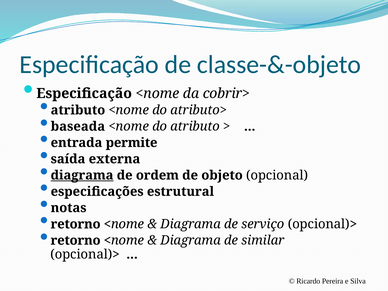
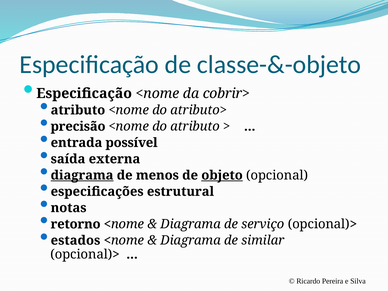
baseada: baseada -> precisão
permite: permite -> possível
ordem: ordem -> menos
objeto underline: none -> present
retorno at (76, 240): retorno -> estados
